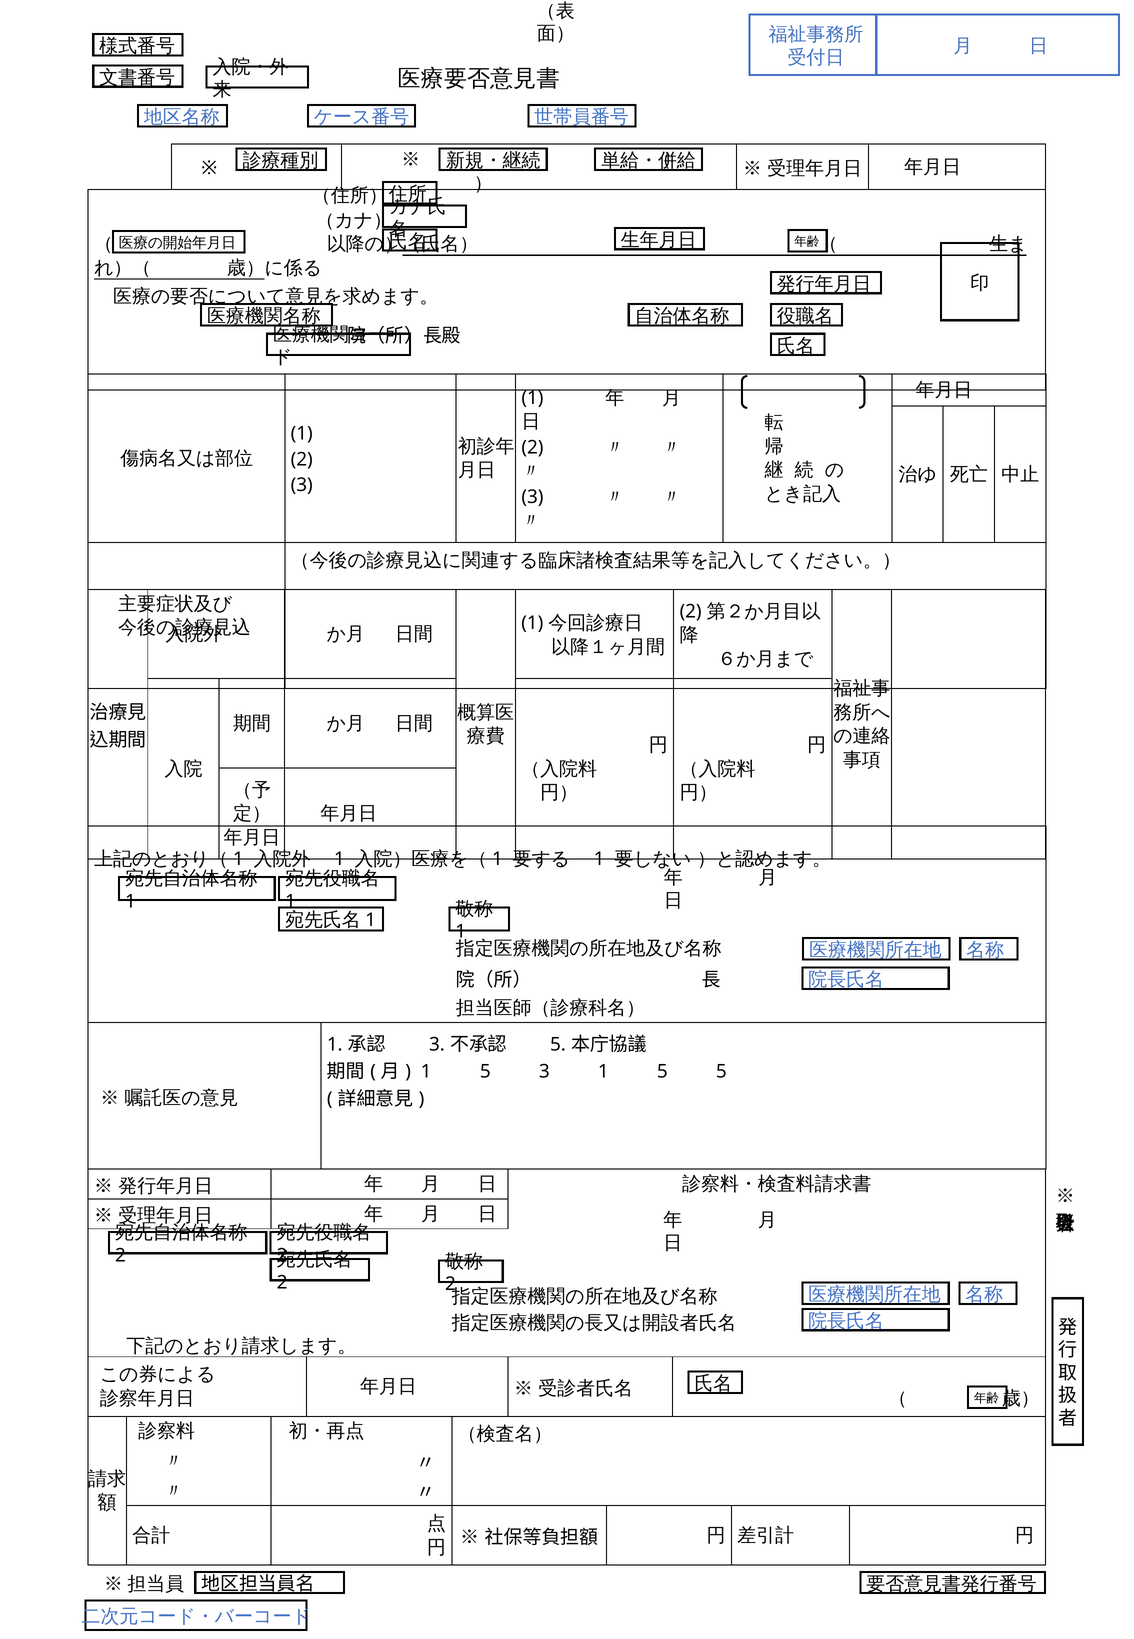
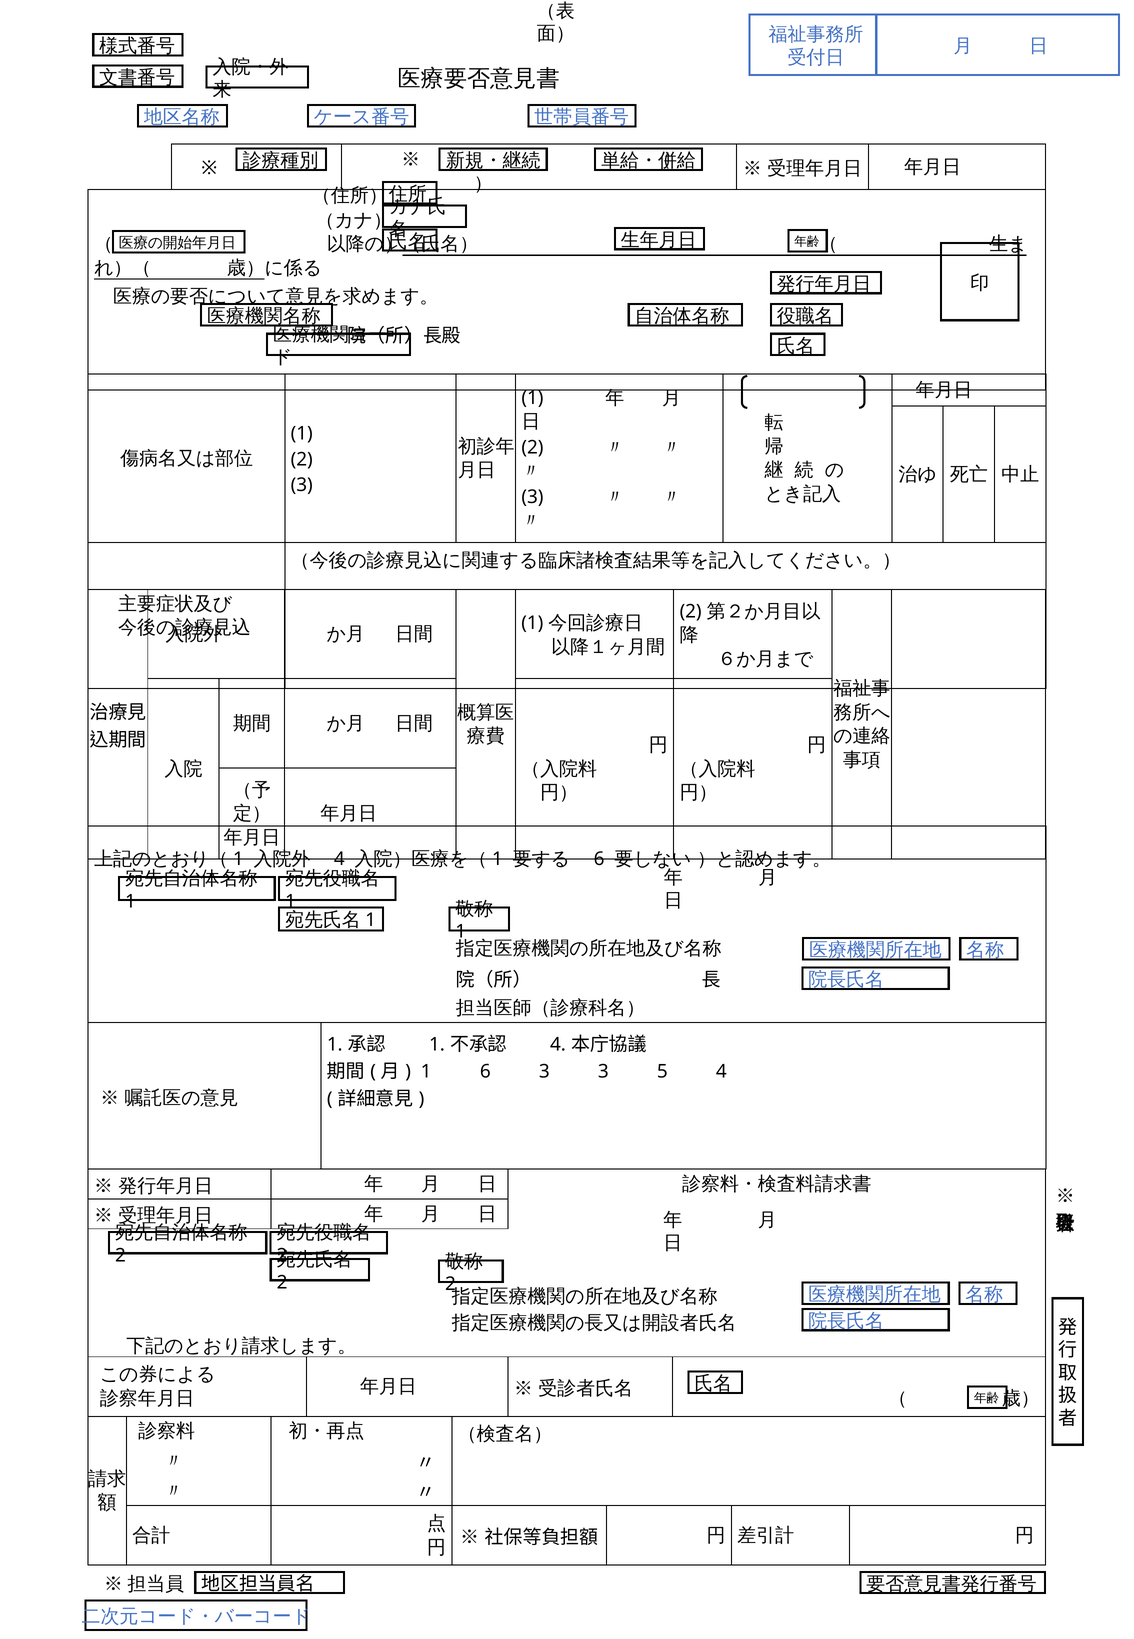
1 at (339, 858): 1 -> 4
1 at (599, 858): 1 -> 6
3 at (437, 1044): 3 -> 1
5 at (558, 1044): 5 -> 4
5 at (485, 1071): 5 -> 6
3 1: 1 -> 3
5 5: 5 -> 4
